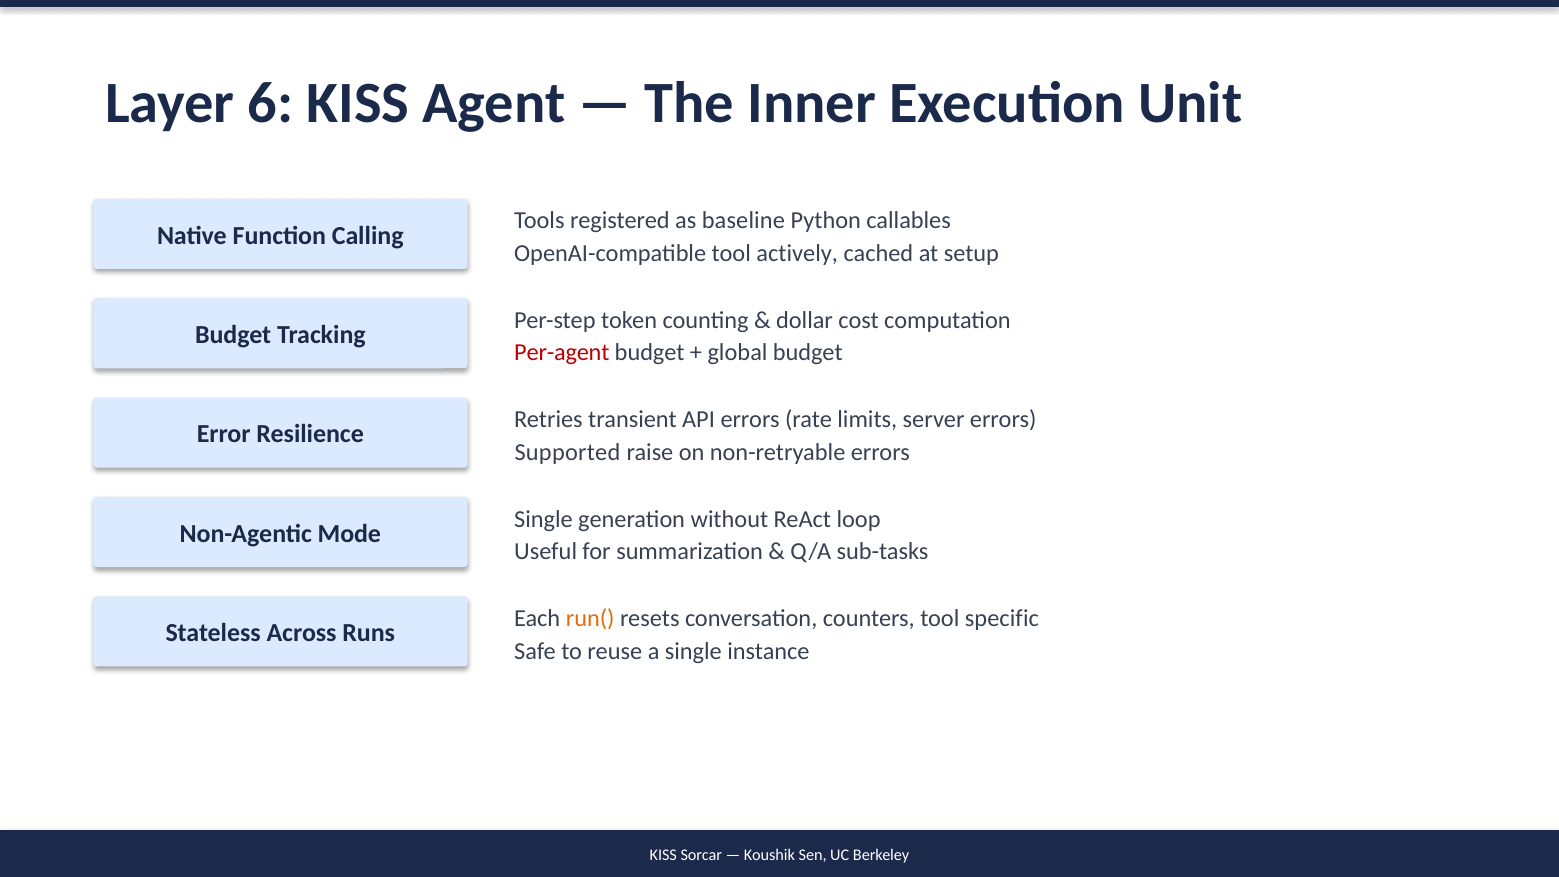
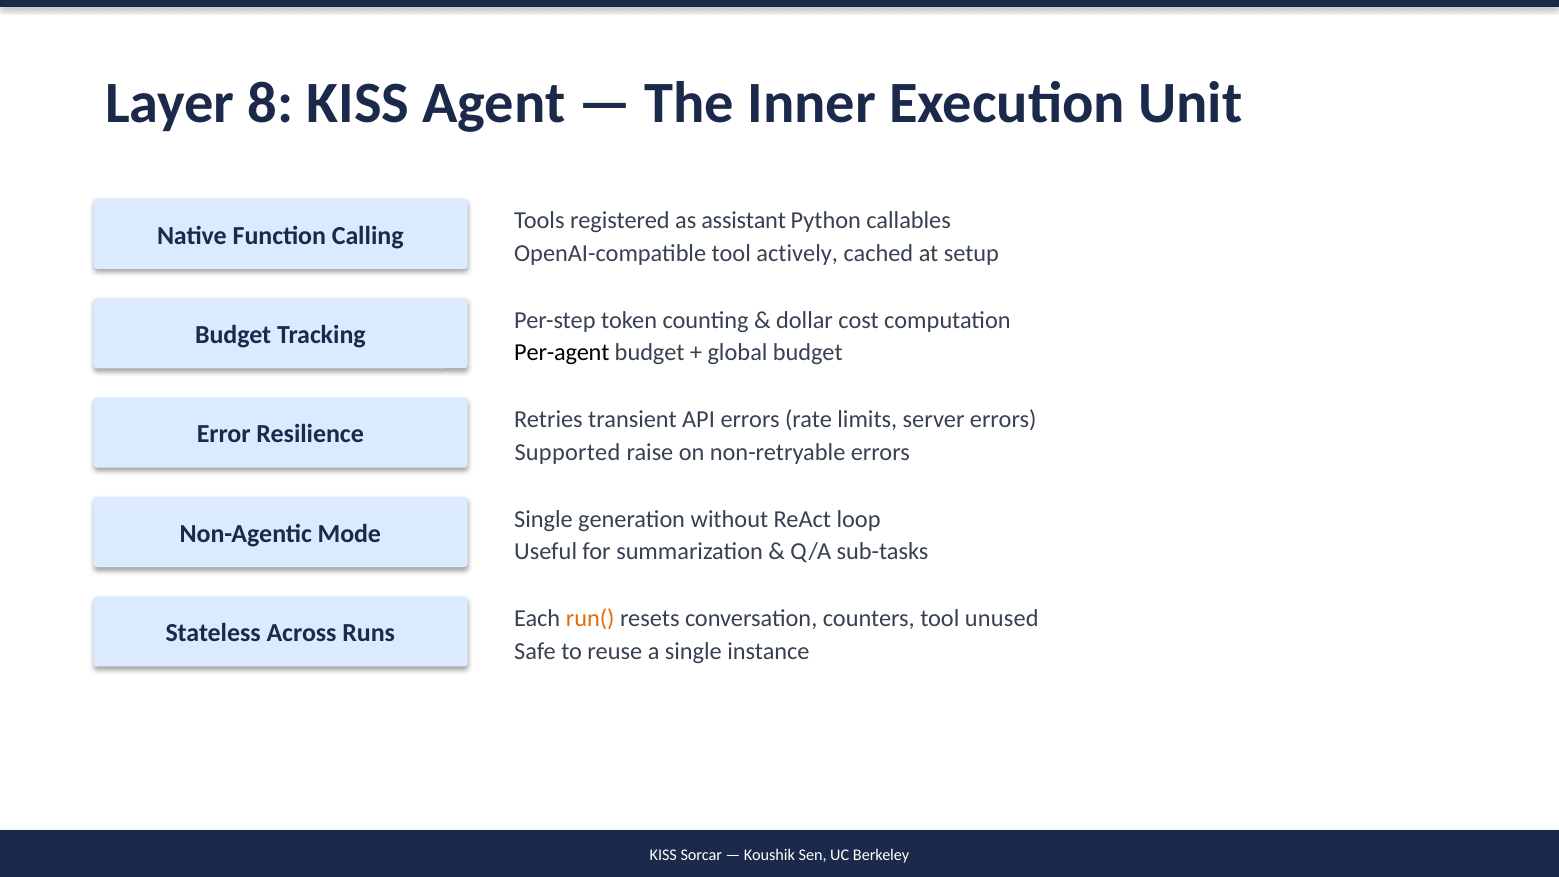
6: 6 -> 8
baseline: baseline -> assistant
Per-agent colour: red -> black
specific: specific -> unused
